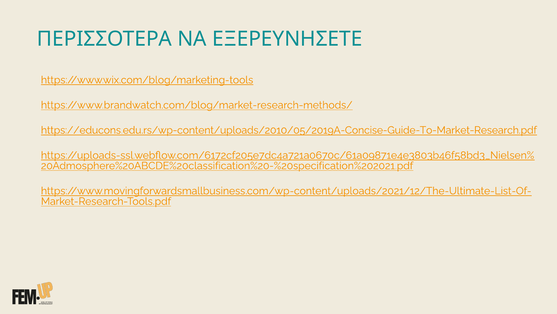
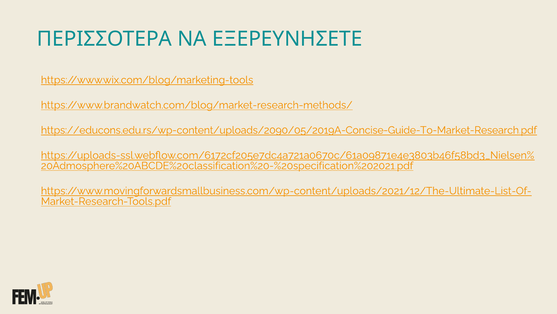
https://educons.edu.rs/wp-content/uploads/2010/05/2019A-Concise-Guide-To-Market-Research.pdf: https://educons.edu.rs/wp-content/uploads/2010/05/2019A-Concise-Guide-To-Market-Research.pdf -> https://educons.edu.rs/wp-content/uploads/2090/05/2019A-Concise-Guide-To-Market-Research.pdf
